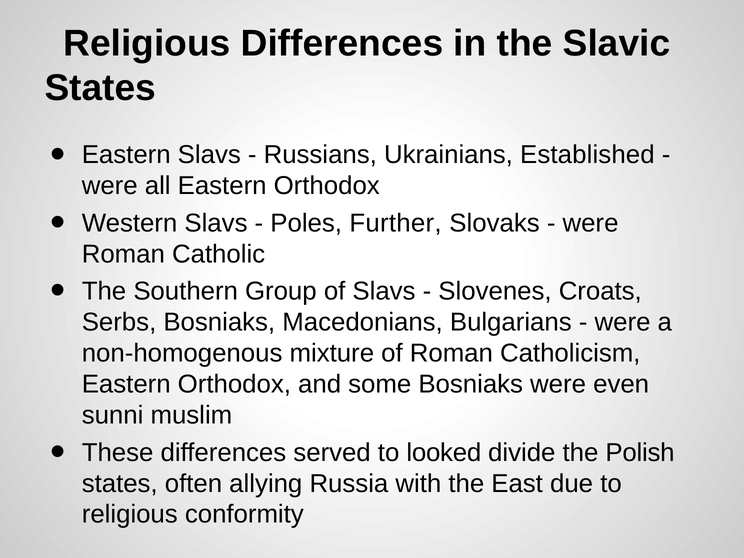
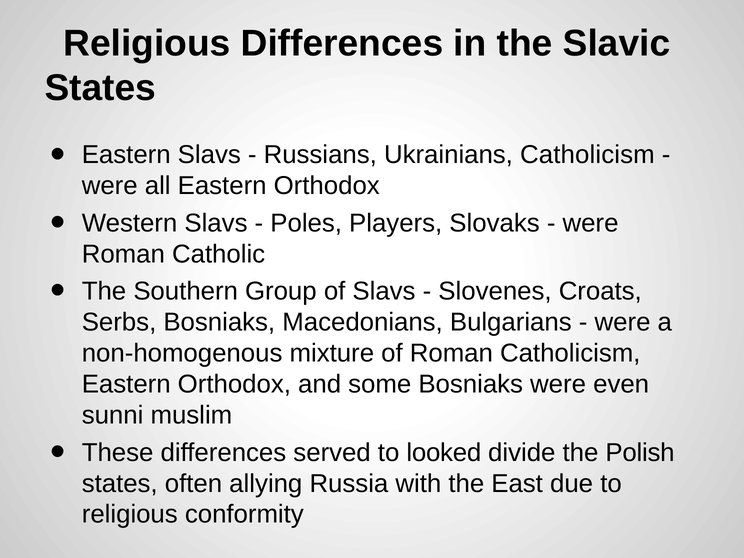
Ukrainians Established: Established -> Catholicism
Further: Further -> Players
